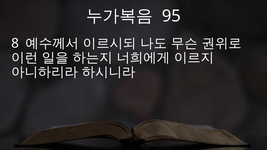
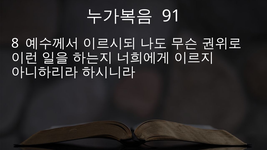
95: 95 -> 91
